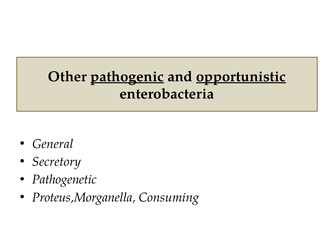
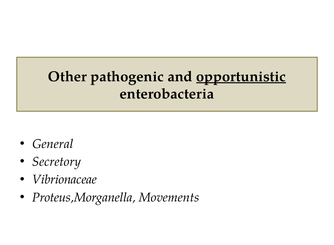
pathogenic underline: present -> none
Pathogenetic: Pathogenetic -> Vibrionaceae
Consuming: Consuming -> Movements
